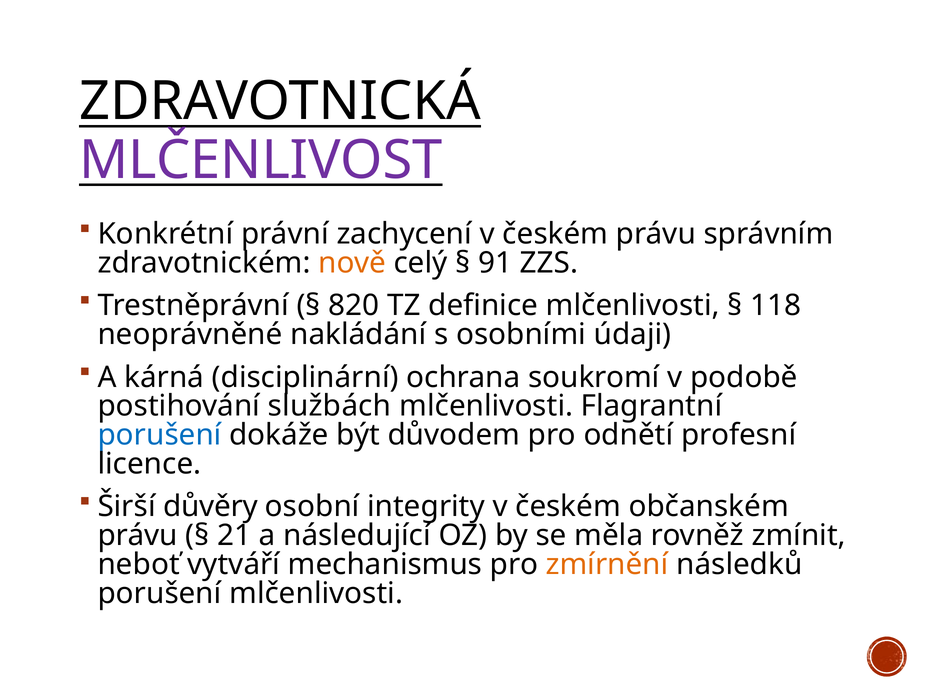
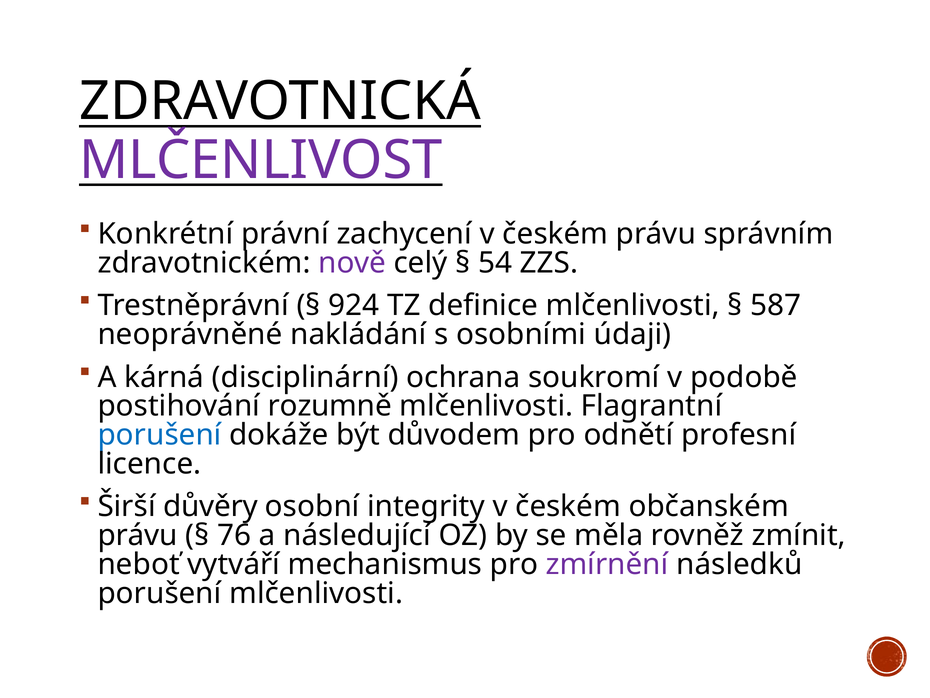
nově colour: orange -> purple
91: 91 -> 54
820: 820 -> 924
118: 118 -> 587
službách: službách -> rozumně
21: 21 -> 76
zmírnění colour: orange -> purple
